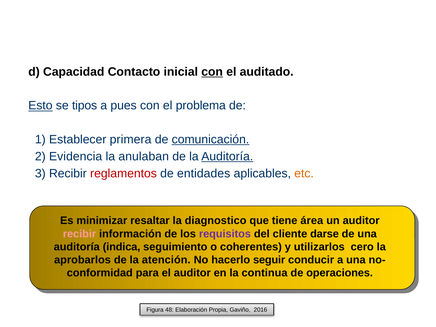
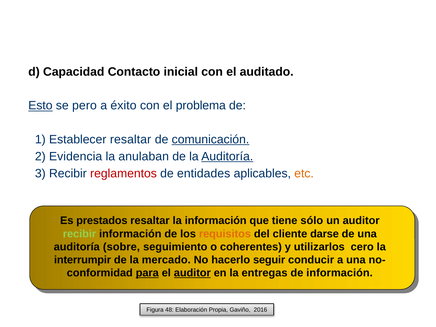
con at (212, 72) underline: present -> none
tipos: tipos -> pero
pues: pues -> éxito
Establecer primera: primera -> resaltar
minimizar: minimizar -> prestados
la diagnostico: diagnostico -> información
área: área -> sólo
recibir at (79, 234) colour: pink -> light green
requisitos colour: purple -> orange
indica: indica -> sobre
aprobarlos: aprobarlos -> interrumpir
atención: atención -> mercado
para underline: none -> present
auditor at (192, 273) underline: none -> present
continua: continua -> entregas
de operaciones: operaciones -> información
